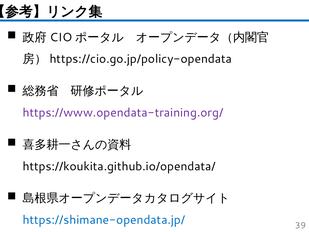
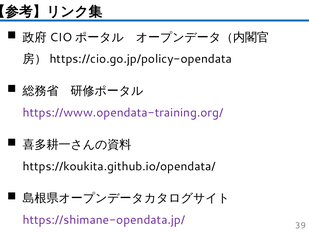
https://shimane-opendata.jp/ colour: blue -> purple
